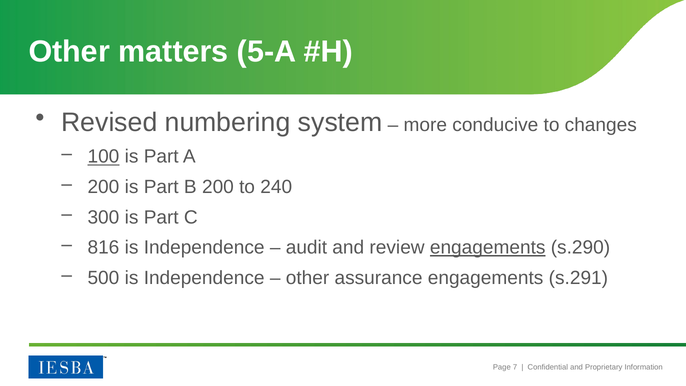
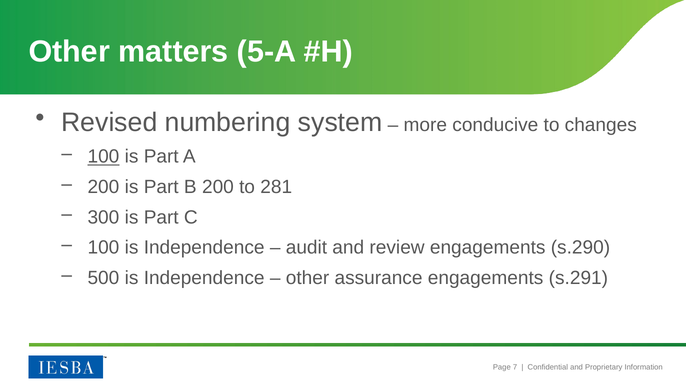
240: 240 -> 281
816 at (103, 247): 816 -> 100
engagements at (488, 247) underline: present -> none
